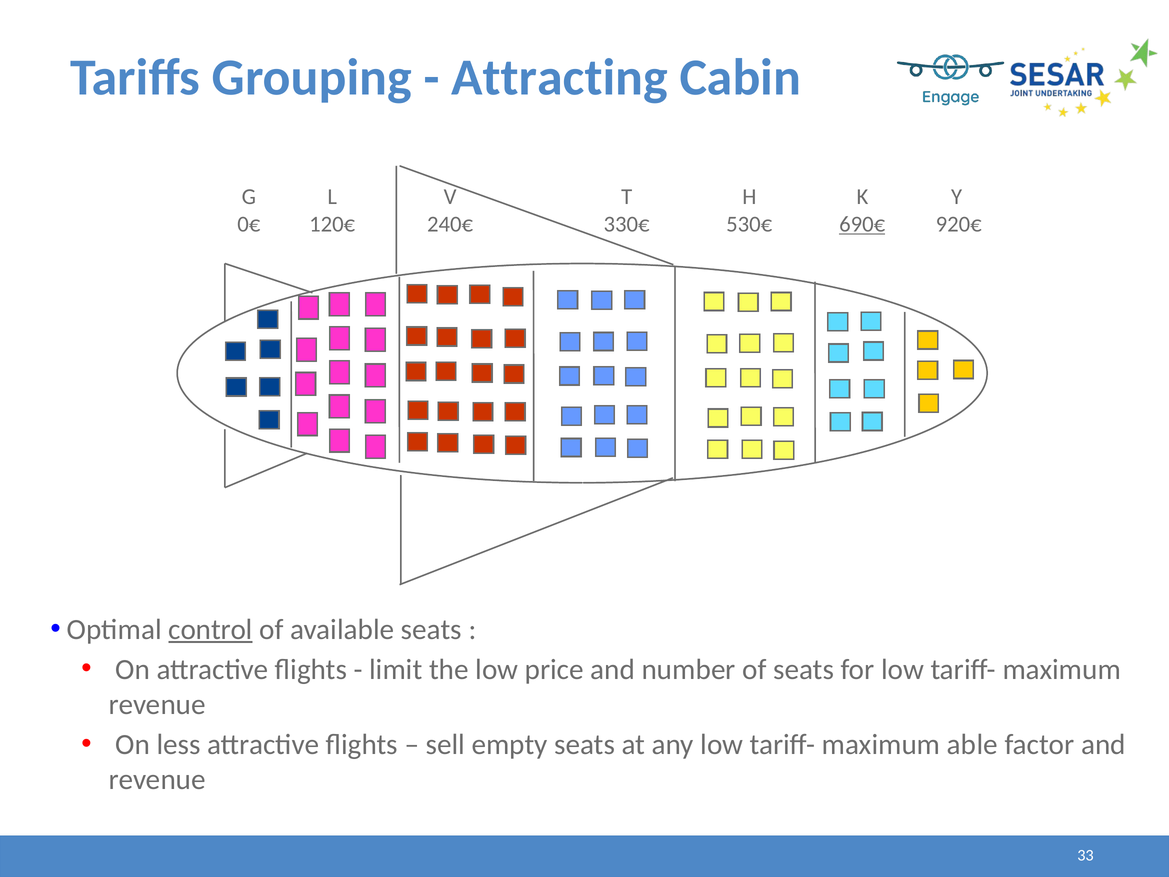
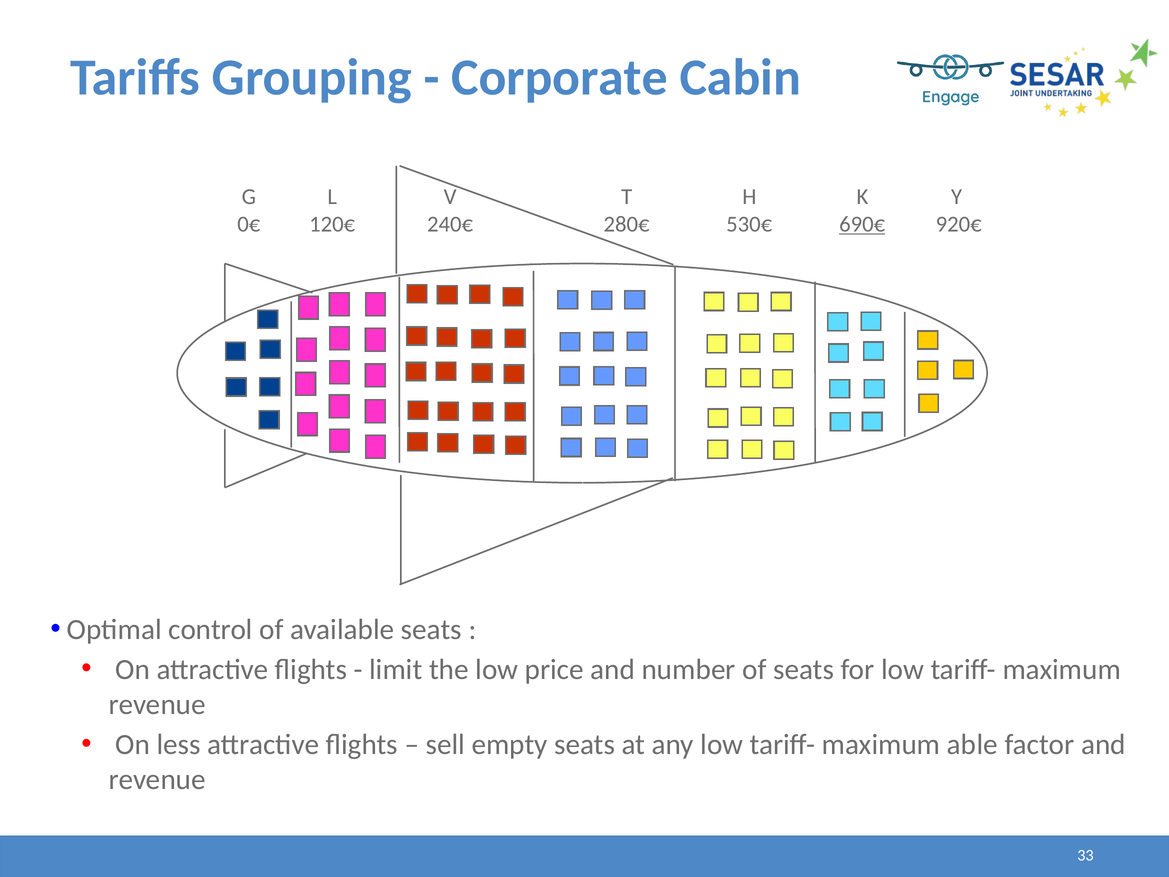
Attracting: Attracting -> Corporate
330€: 330€ -> 280€
control underline: present -> none
